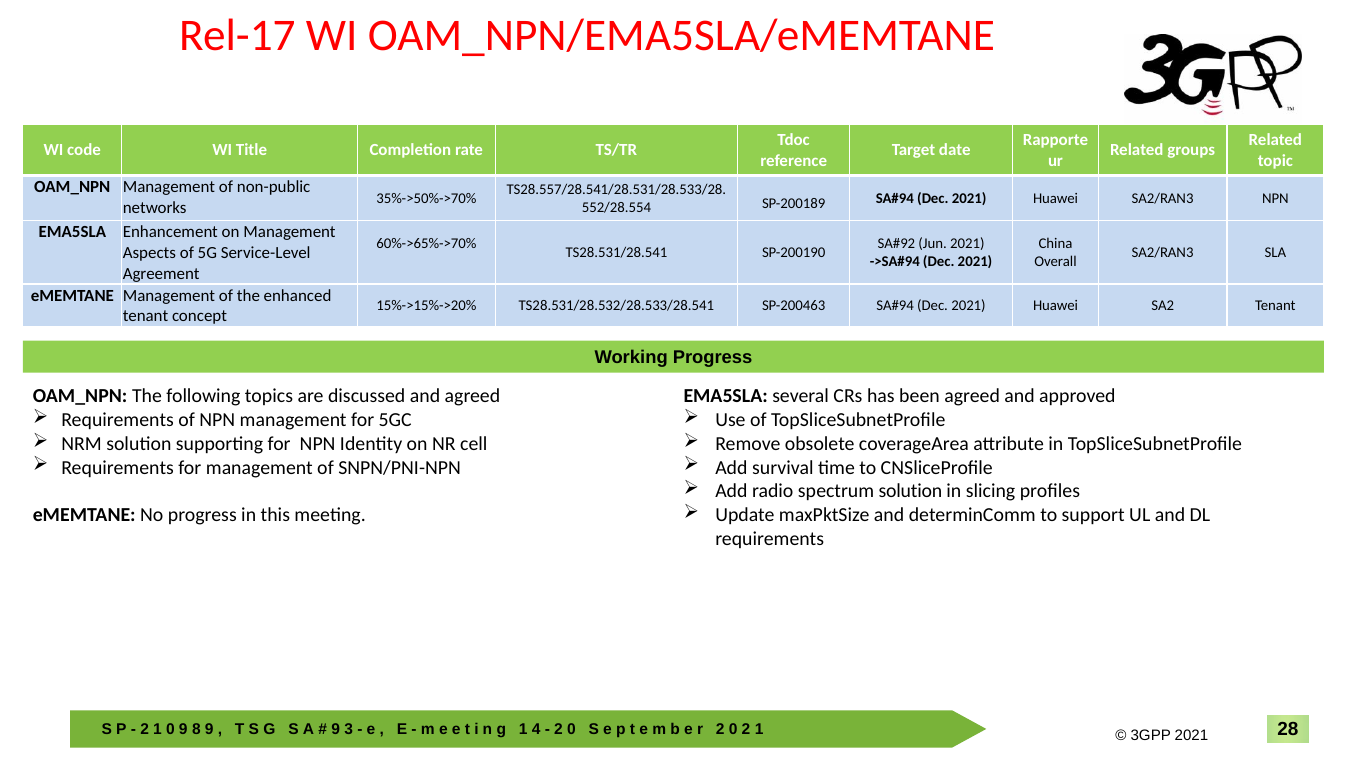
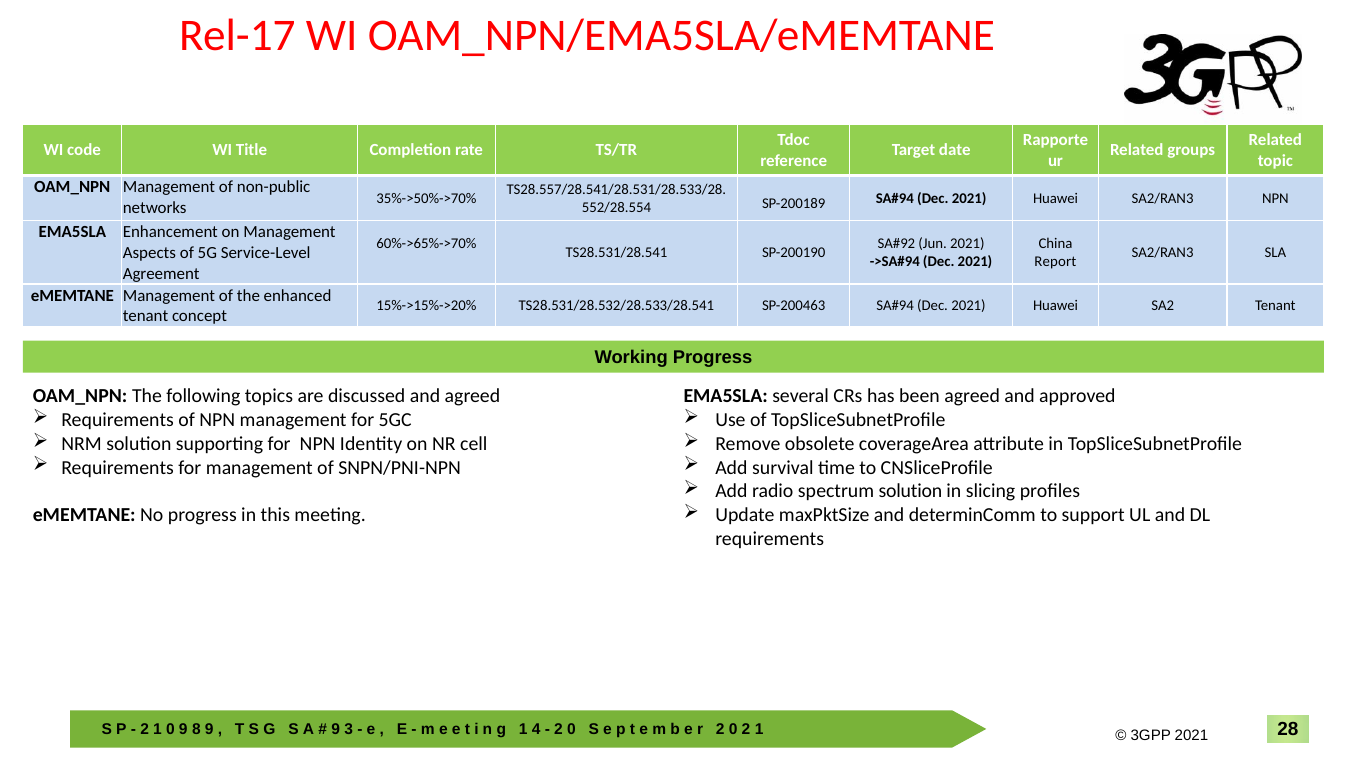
Overall: Overall -> Report
